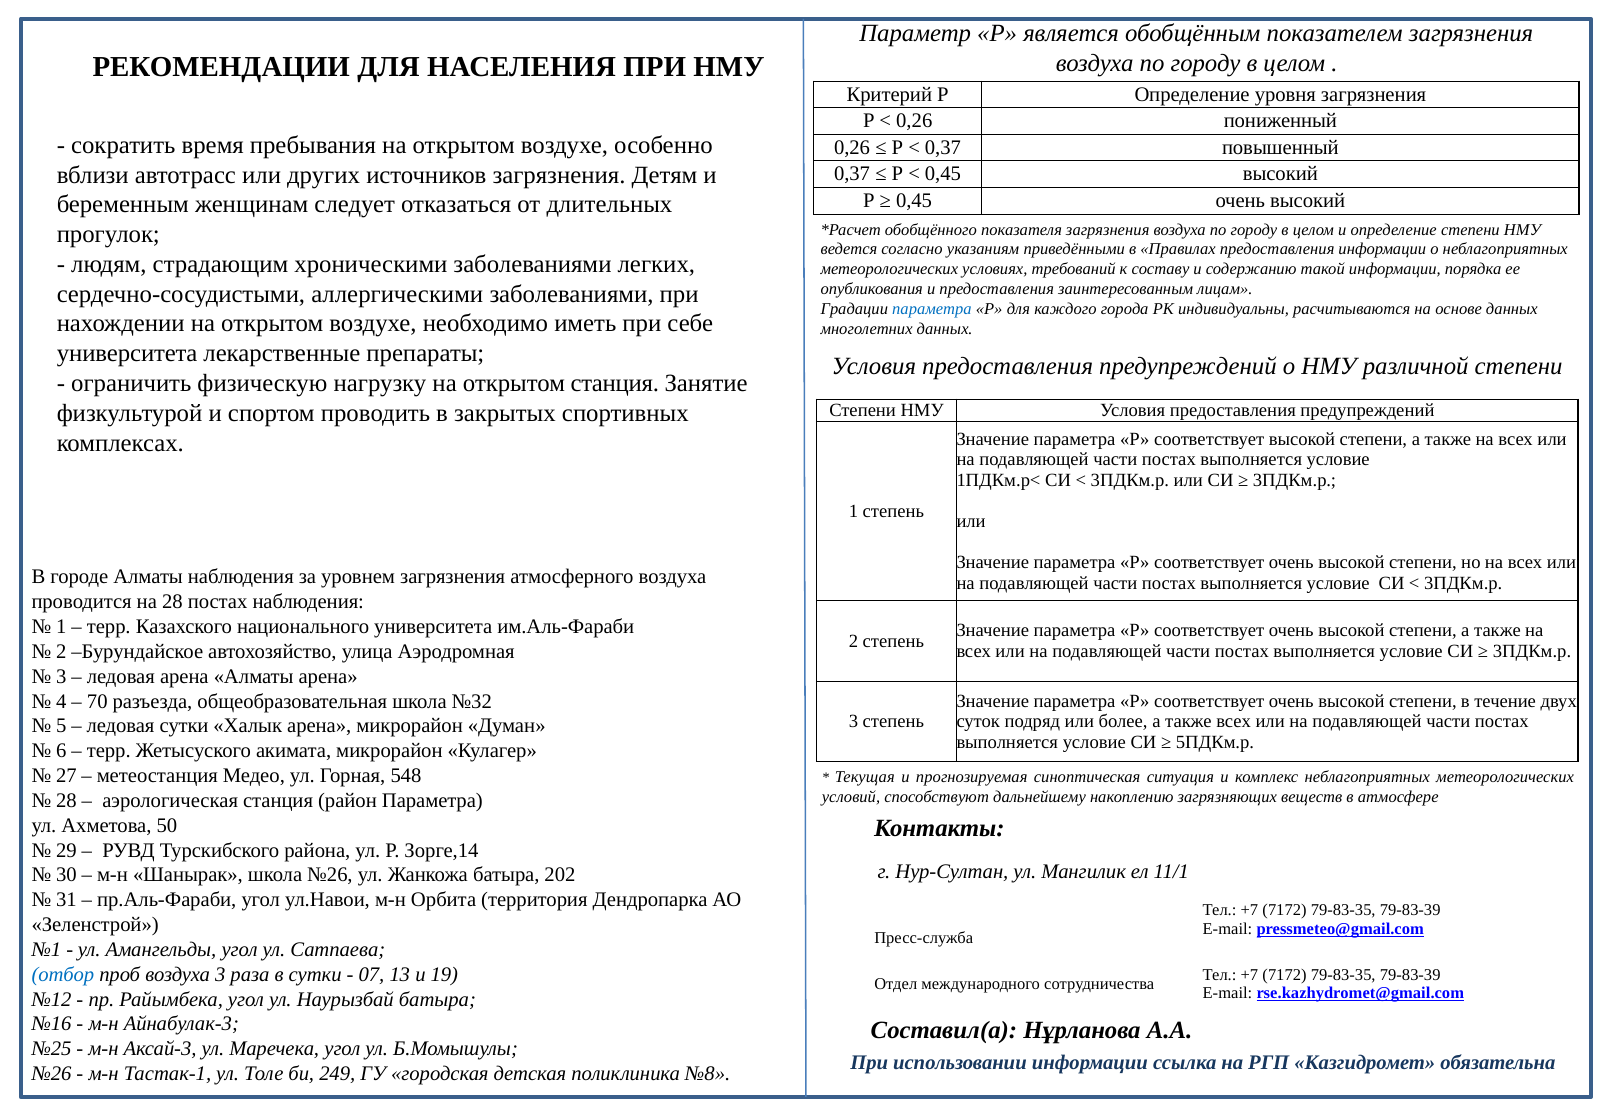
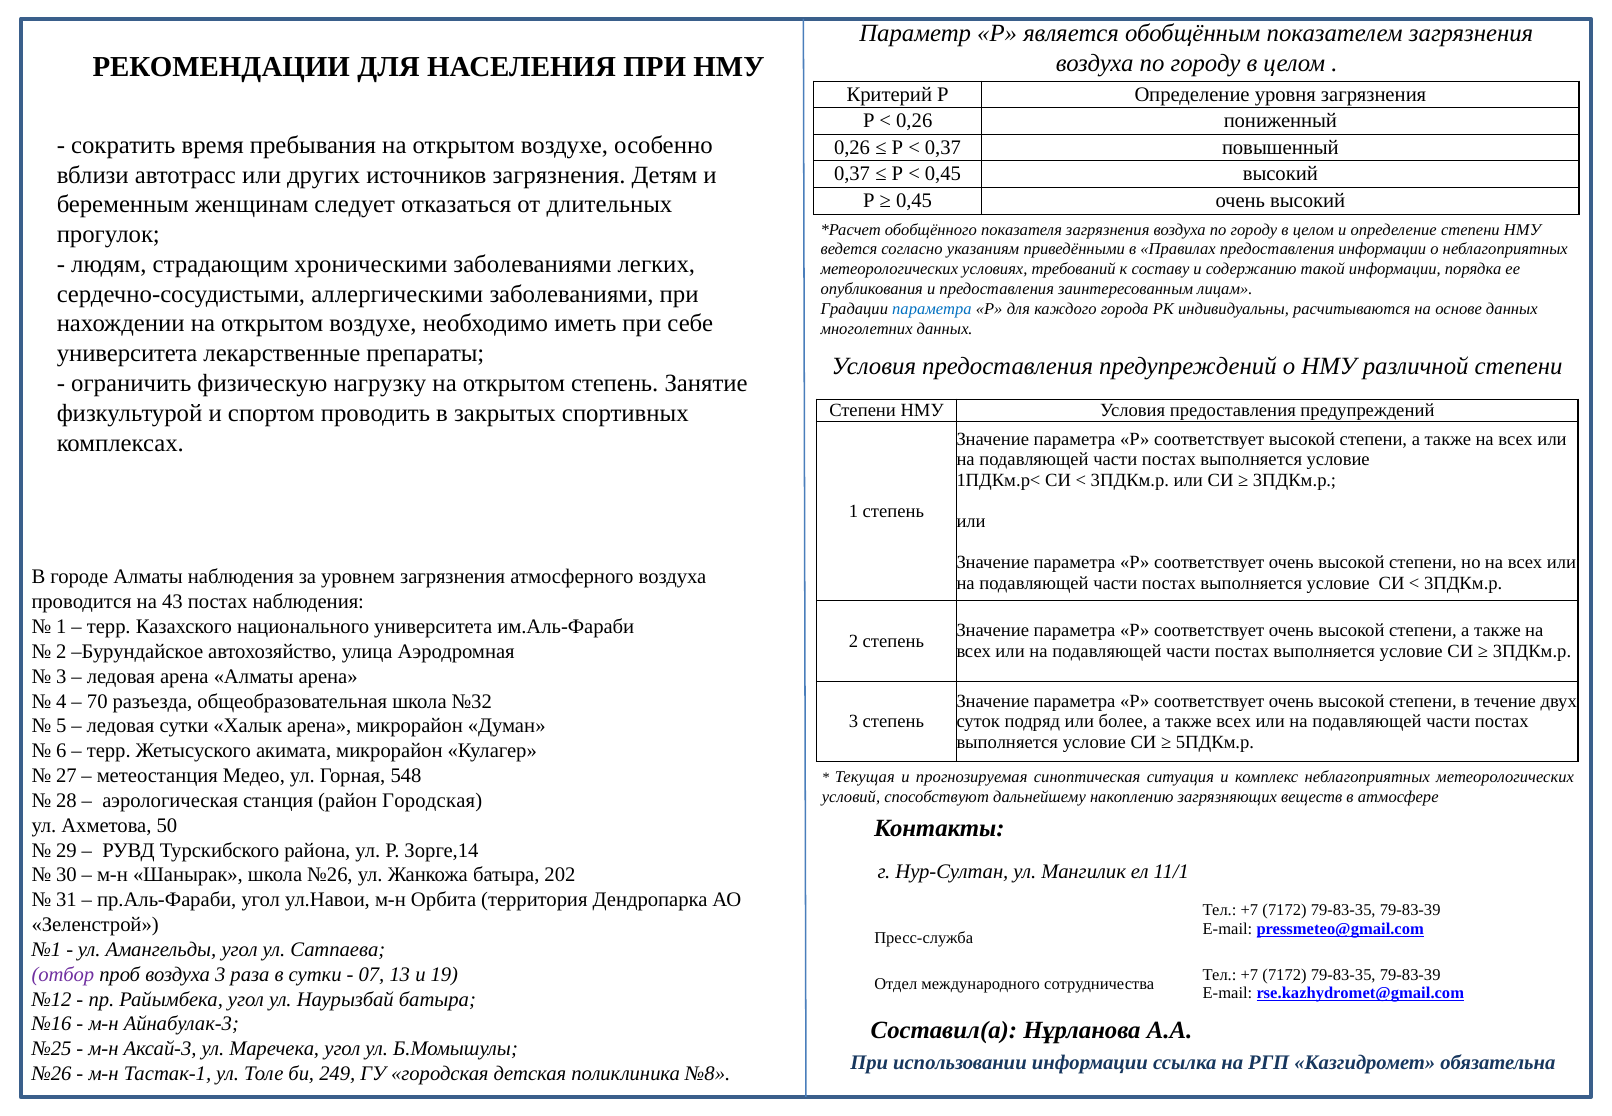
открытом станция: станция -> степень
на 28: 28 -> 43
район Параметра: Параметра -> Городская
отбор colour: blue -> purple
